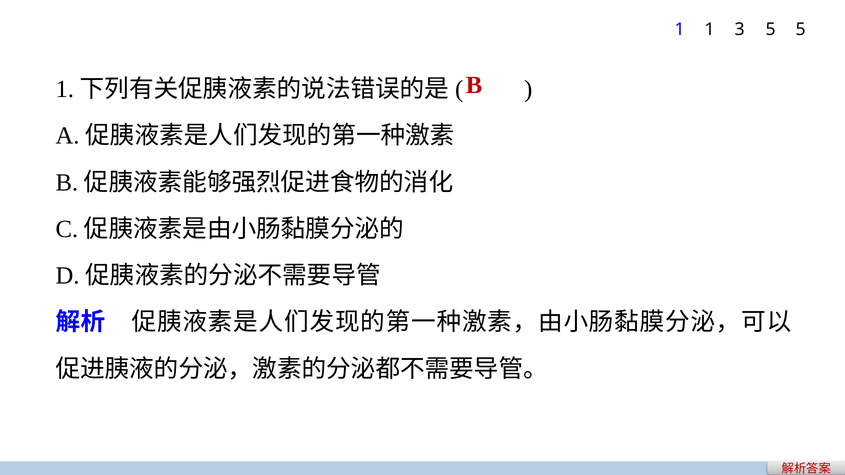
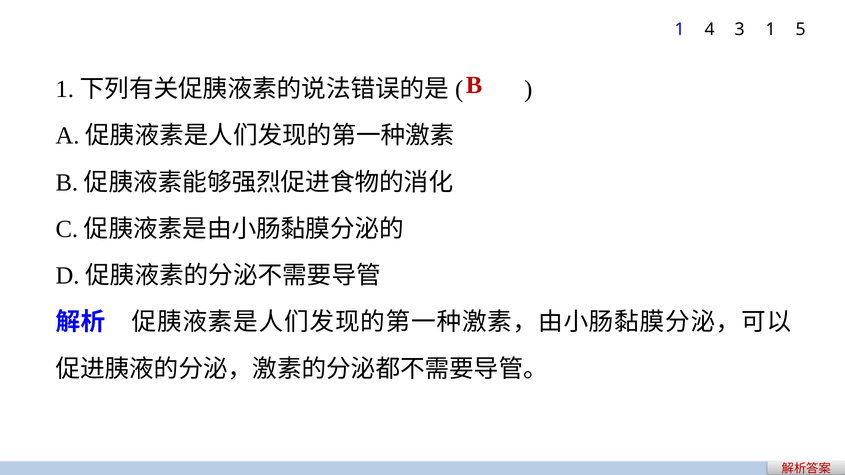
1 1: 1 -> 4
3 5: 5 -> 1
